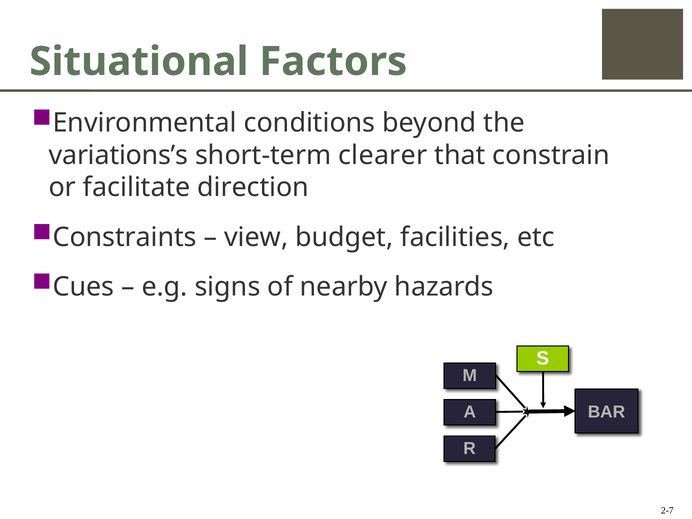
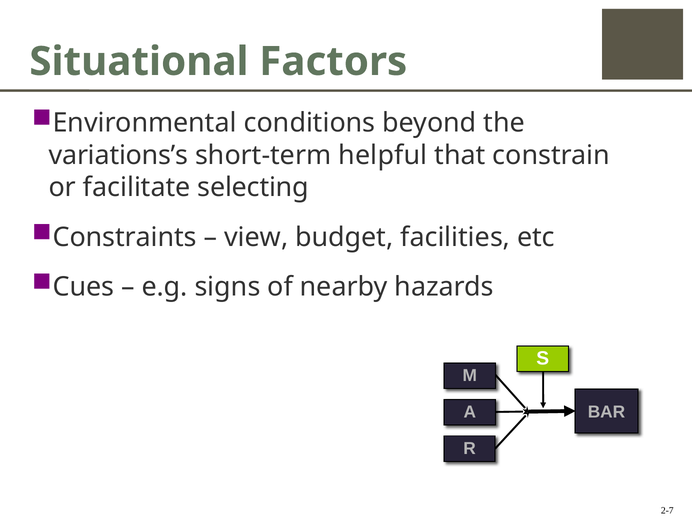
clearer: clearer -> helpful
direction: direction -> selecting
